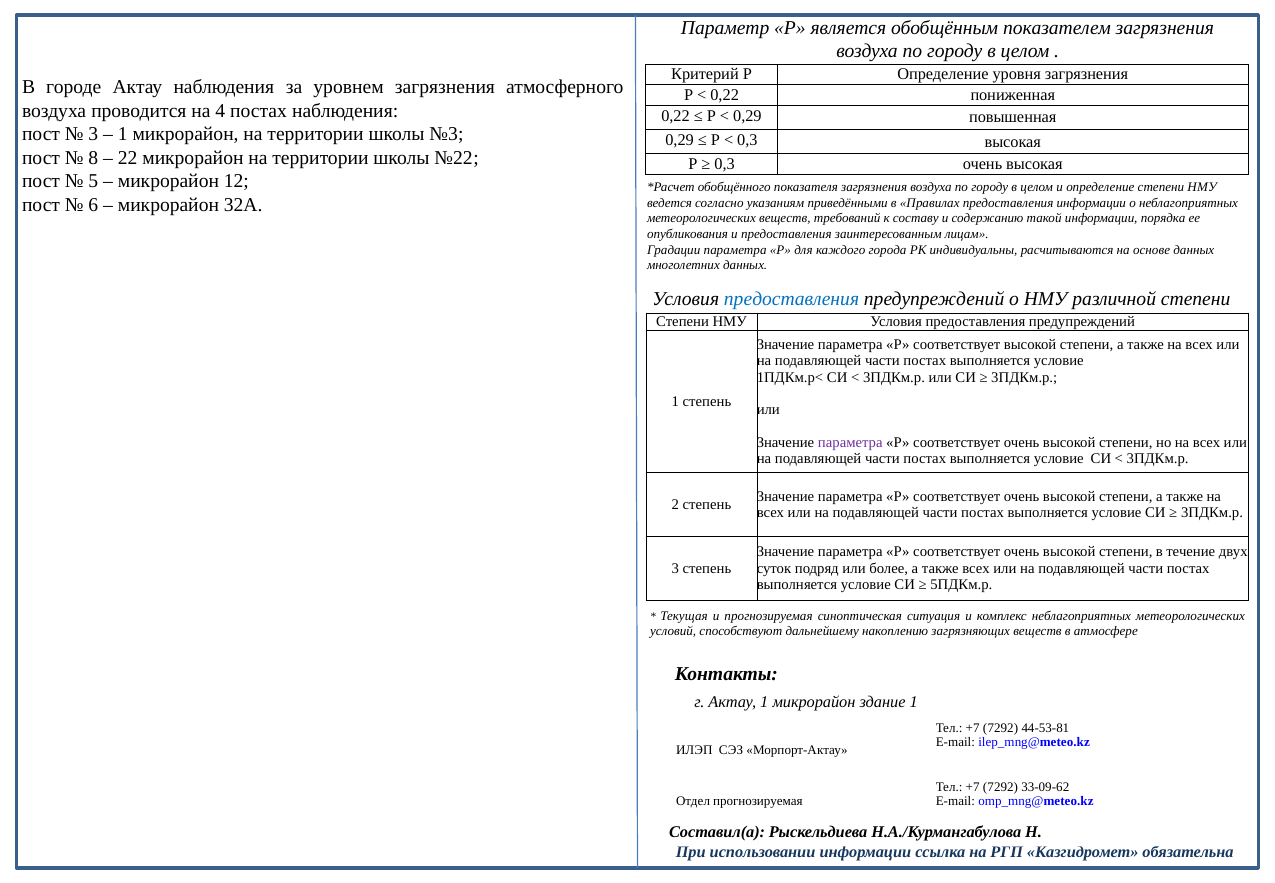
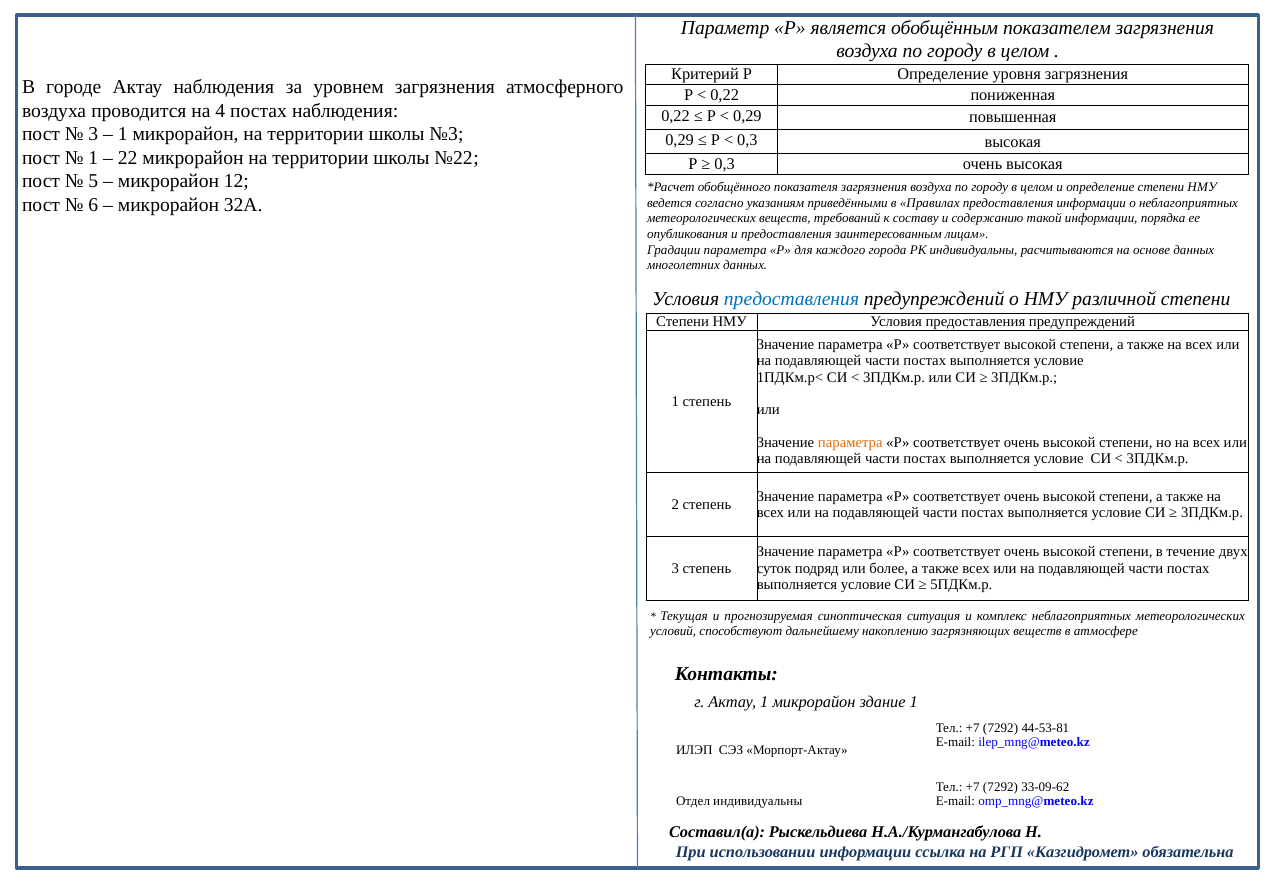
8 at (93, 158): 8 -> 1
параметра at (850, 442) colour: purple -> orange
Отдел прогнозируемая: прогнозируемая -> индивидуальны
